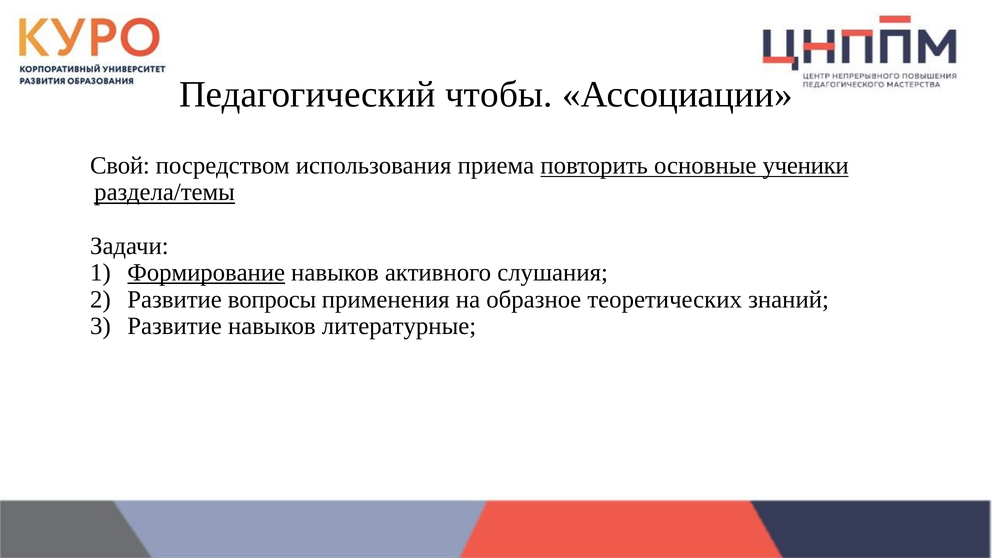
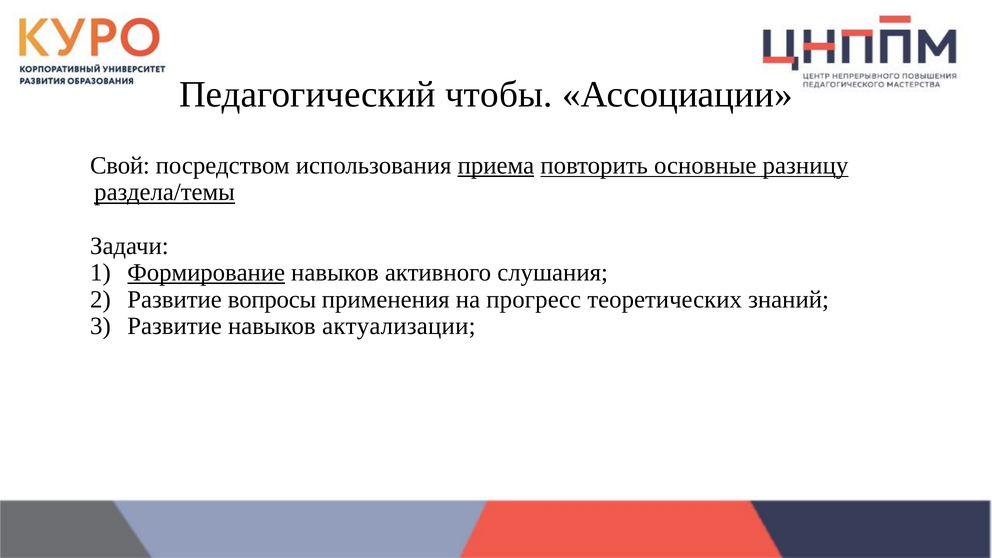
приема underline: none -> present
ученики: ученики -> разницу
образное: образное -> прогресс
литературные: литературные -> актуализации
